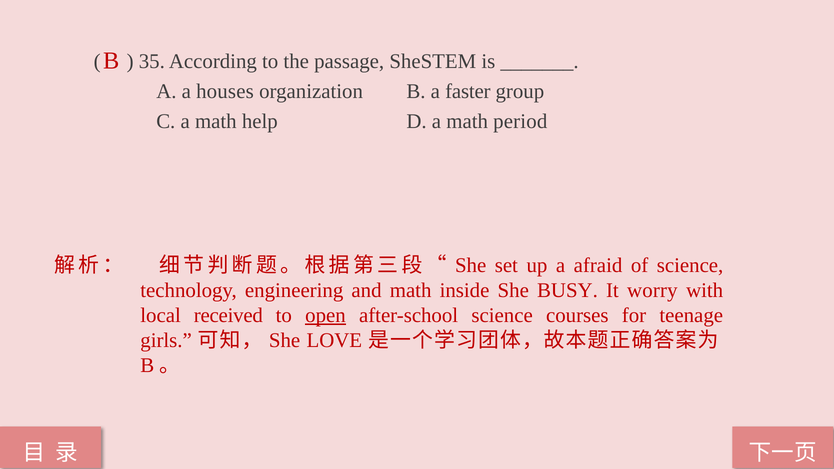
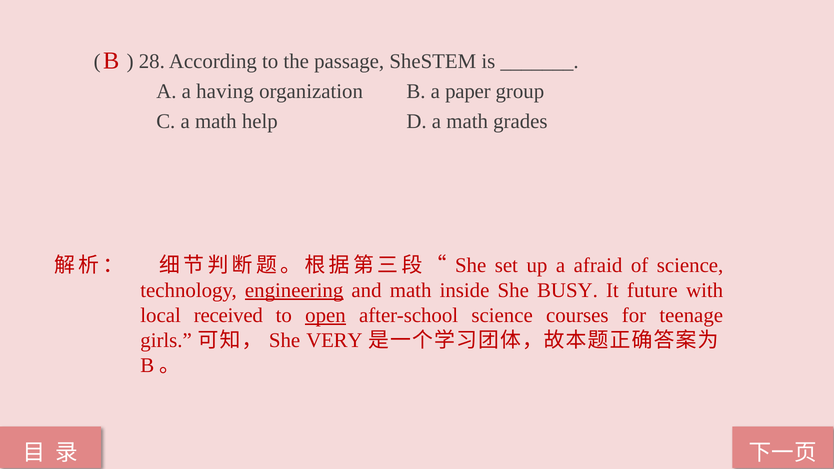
35: 35 -> 28
houses: houses -> having
faster: faster -> paper
period: period -> grades
engineering underline: none -> present
worry: worry -> future
LOVE: LOVE -> VERY
